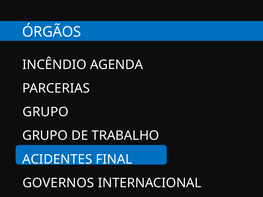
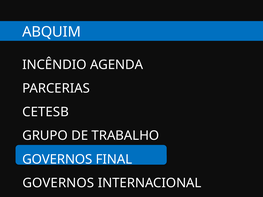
ÓRGÃOS: ÓRGÃOS -> ABQUIM
GRUPO at (46, 112): GRUPO -> CETESB
ACIDENTES at (57, 160): ACIDENTES -> GOVERNOS
